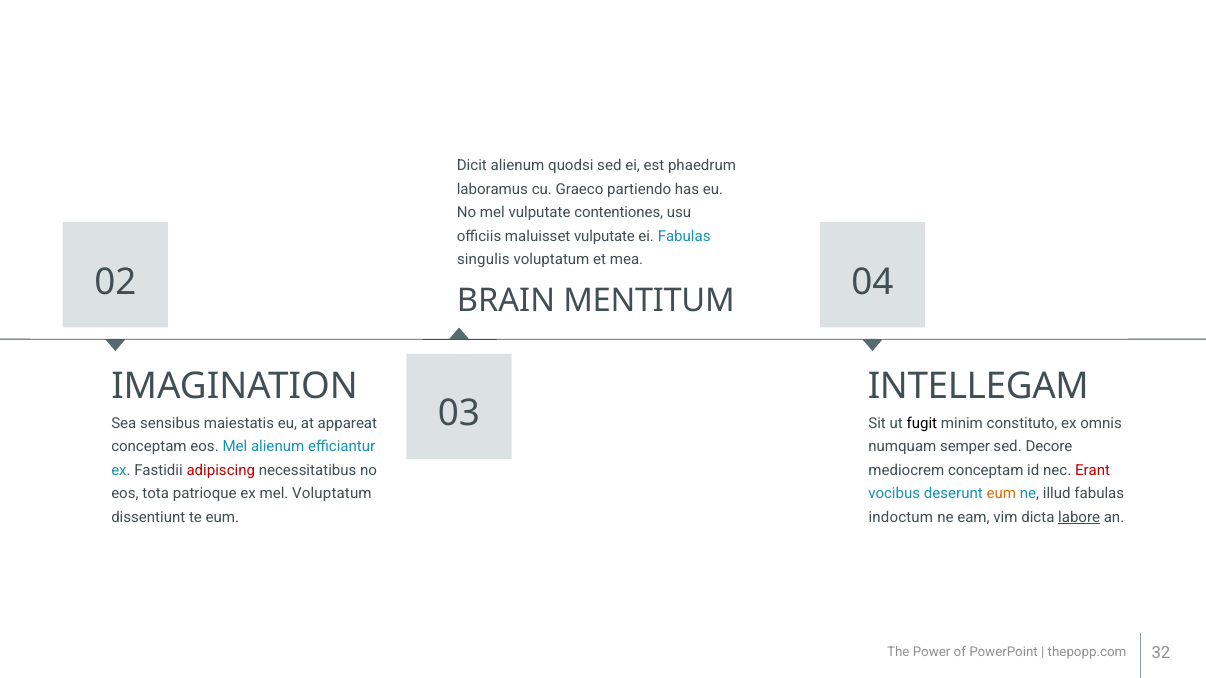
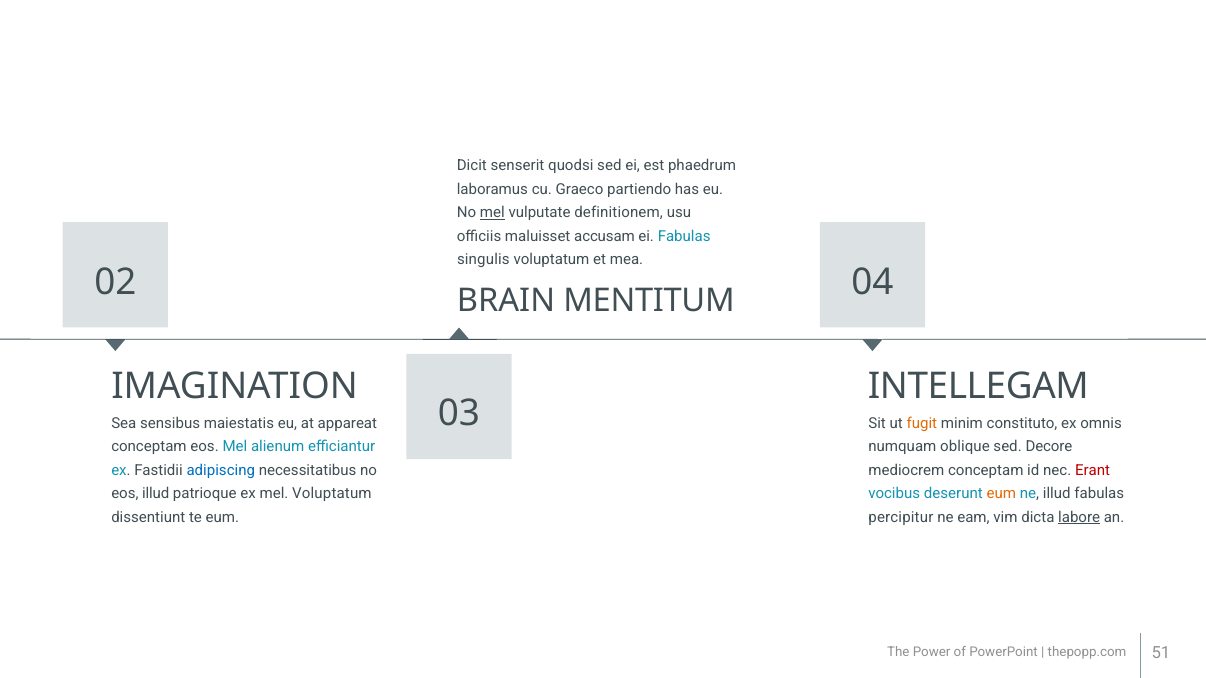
Dicit alienum: alienum -> senserit
mel at (492, 213) underline: none -> present
contentiones: contentiones -> definitionem
maluisset vulputate: vulputate -> accusam
fugit colour: black -> orange
semper: semper -> oblique
adipiscing colour: red -> blue
eos tota: tota -> illud
indoctum: indoctum -> percipitur
32: 32 -> 51
